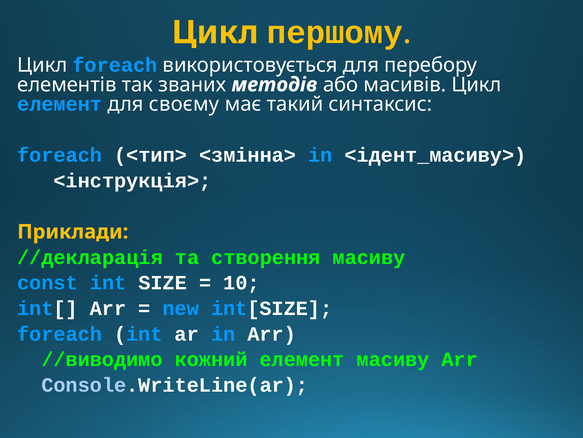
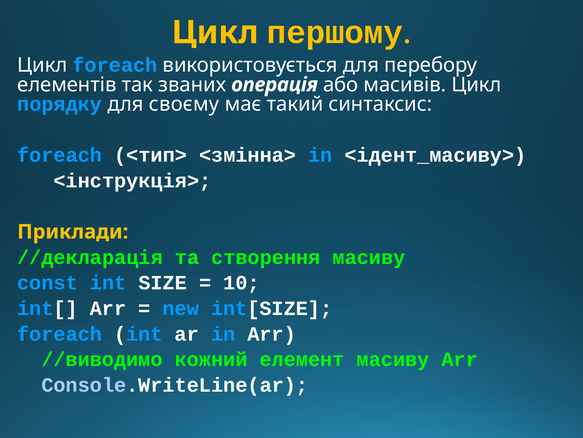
методів: методів -> операція
елемент at (60, 104): елемент -> порядку
